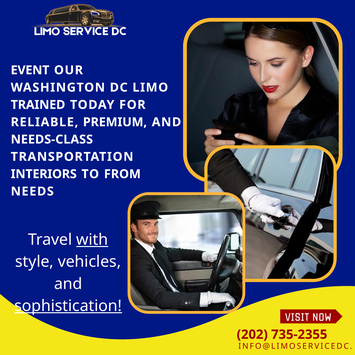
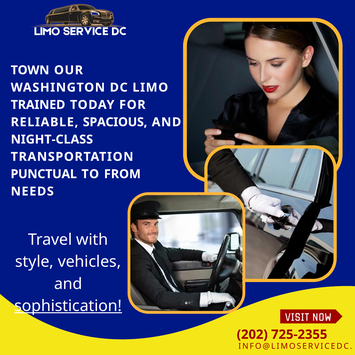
EVENT: EVENT -> TOWN
PREMIUM: PREMIUM -> SPACIOUS
NEEDS-CLASS: NEEDS-CLASS -> NIGHT-CLASS
INTERIORS: INTERIORS -> PUNCTUAL
with underline: present -> none
735-2355: 735-2355 -> 725-2355
